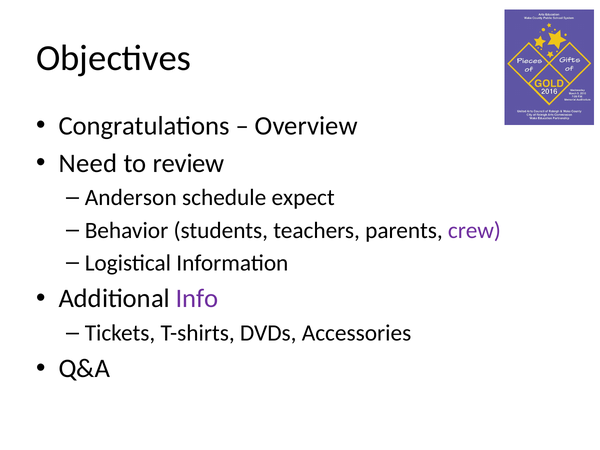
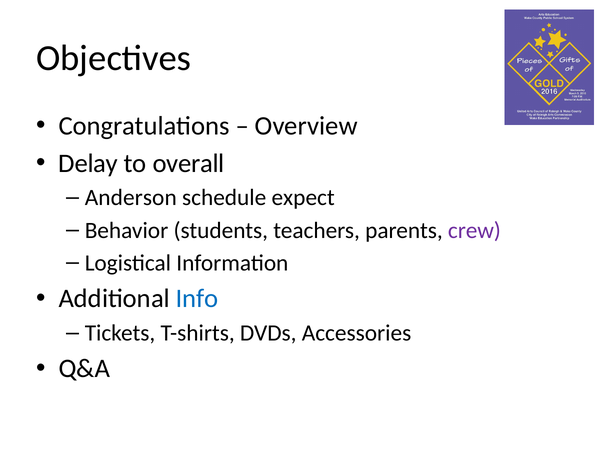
Need: Need -> Delay
review: review -> overall
Info colour: purple -> blue
